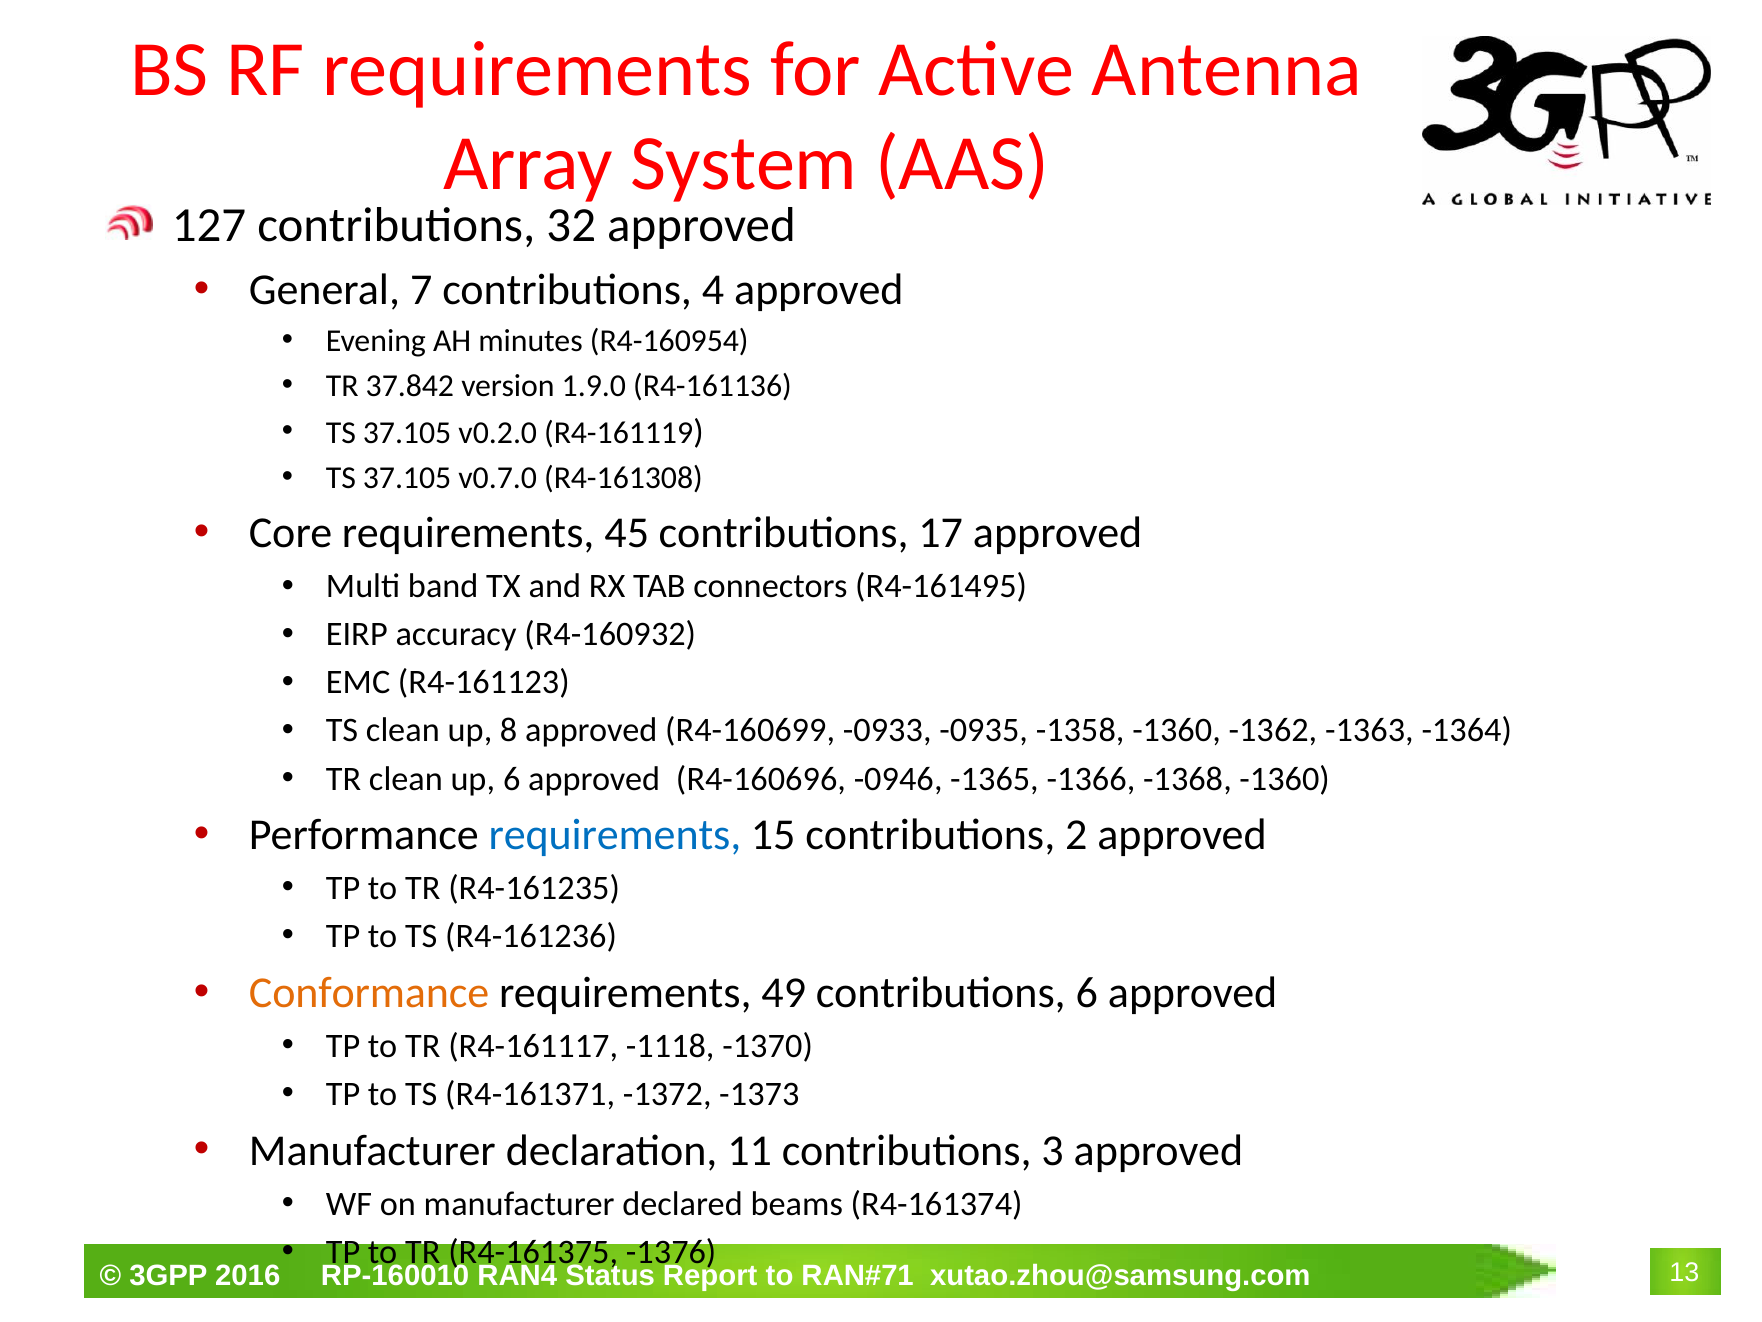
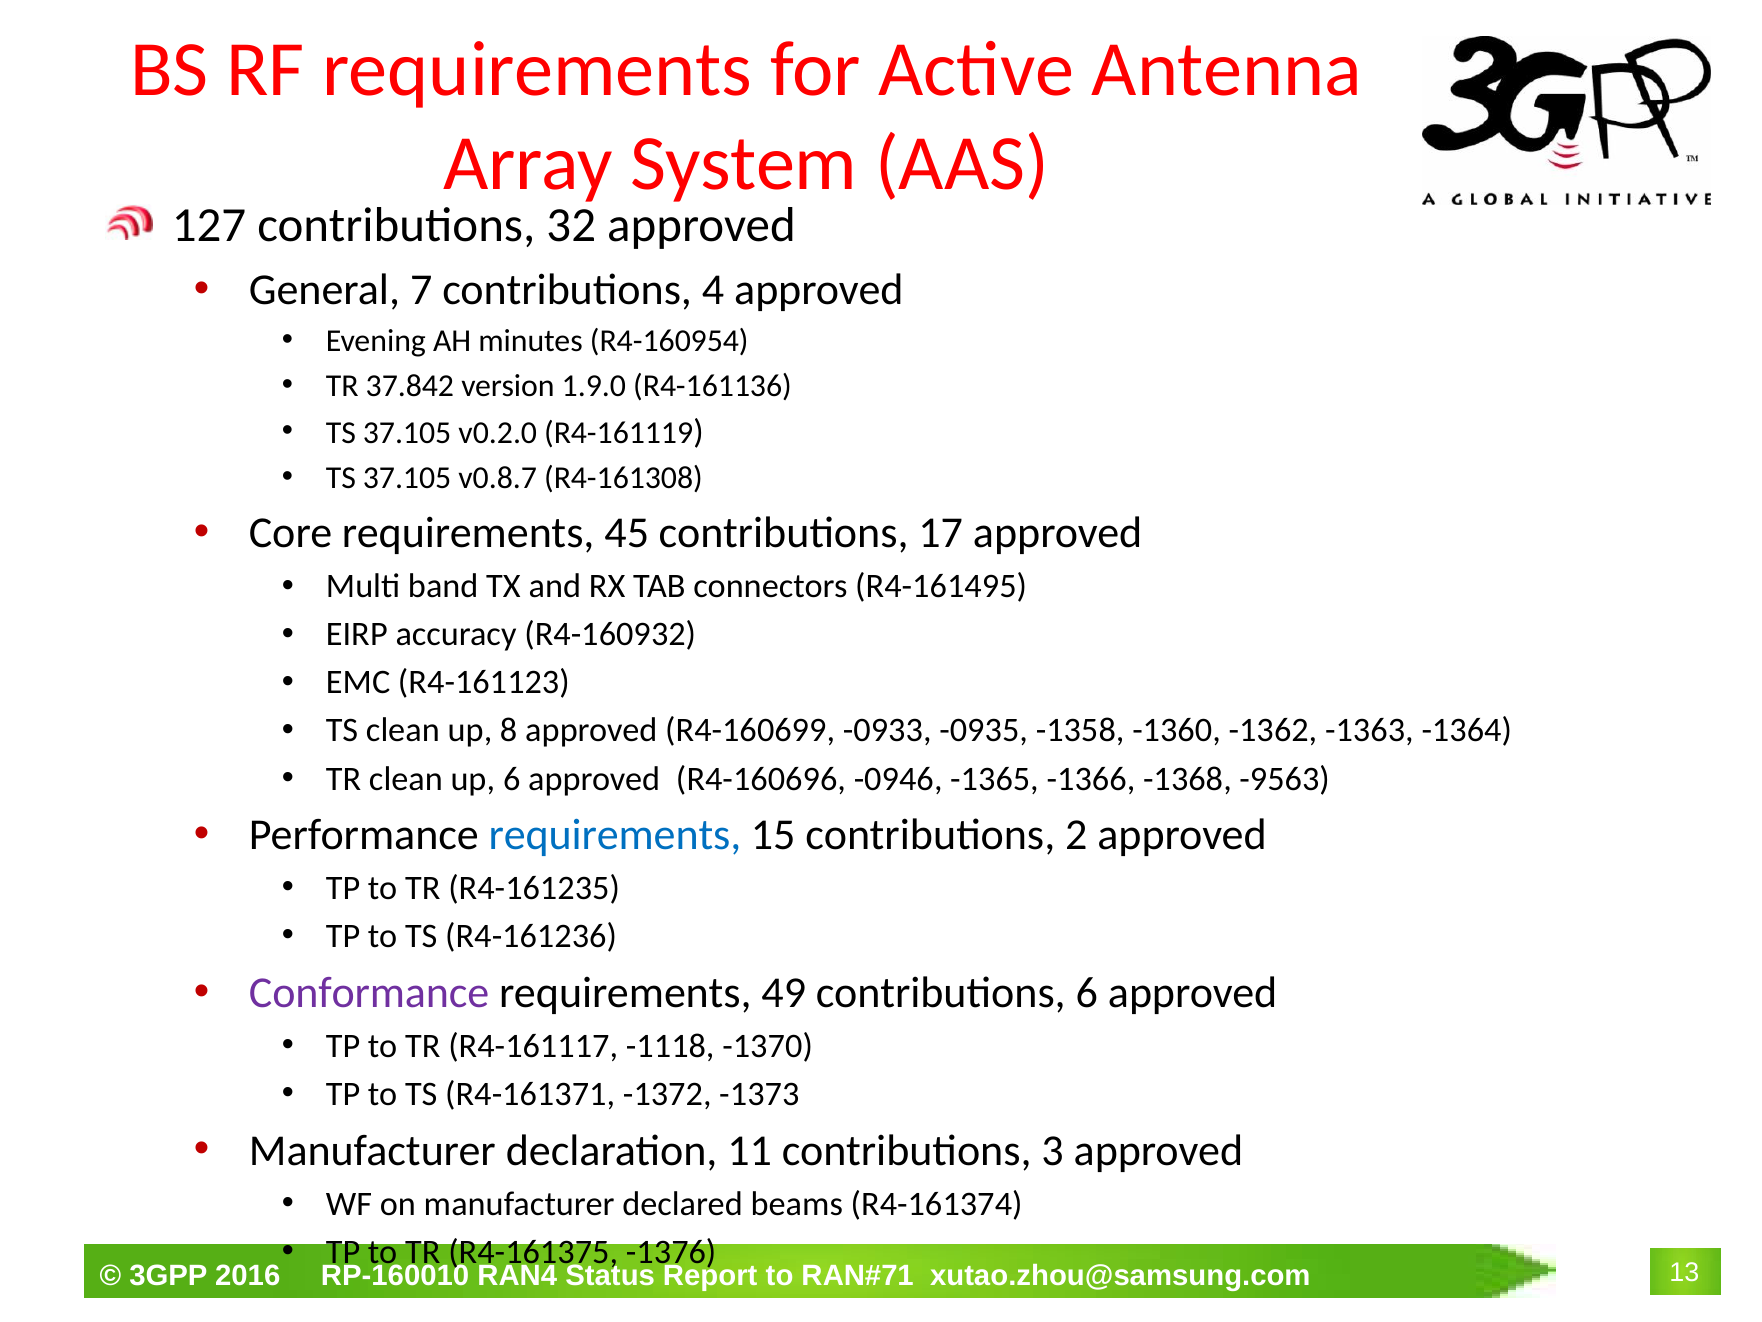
v0.7.0: v0.7.0 -> v0.8.7
-1368 -1360: -1360 -> -9563
Conformance colour: orange -> purple
